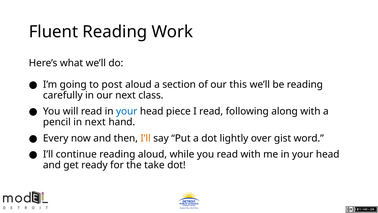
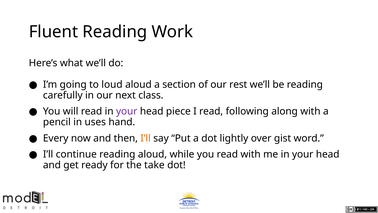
post: post -> loud
this: this -> rest
your at (127, 111) colour: blue -> purple
in next: next -> uses
